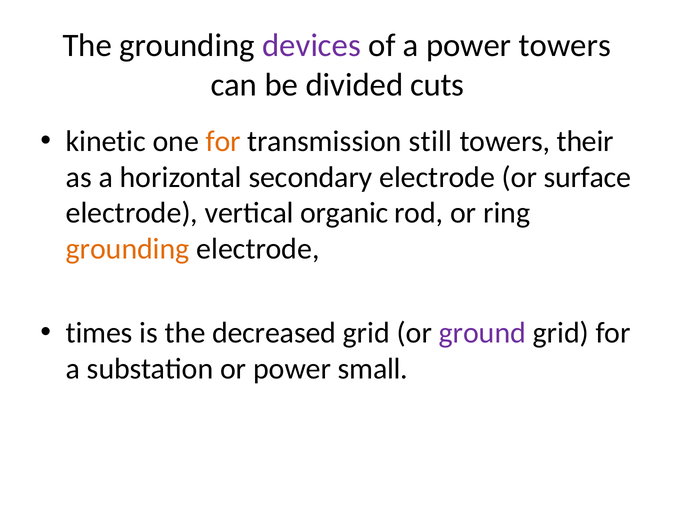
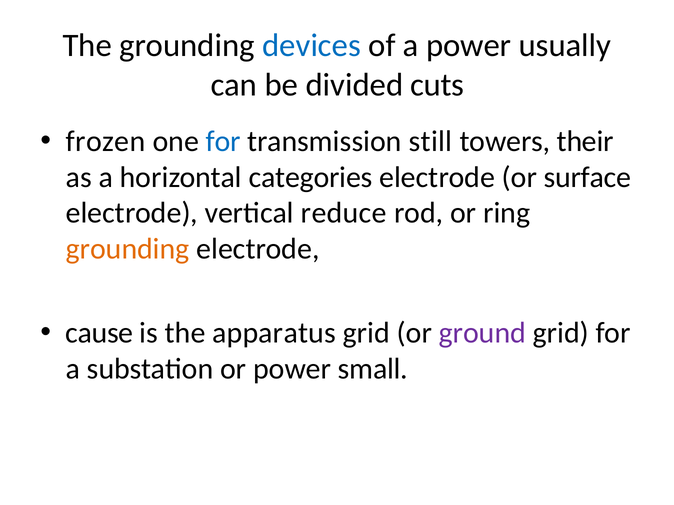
devices colour: purple -> blue
power towers: towers -> usually
kinetic: kinetic -> frozen
for at (223, 141) colour: orange -> blue
secondary: secondary -> categories
organic: organic -> reduce
times: times -> cause
decreased: decreased -> apparatus
